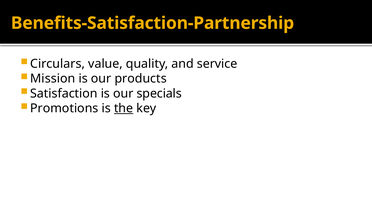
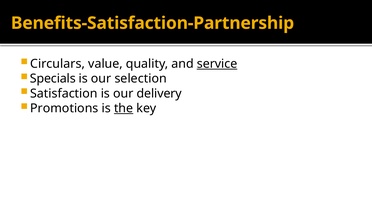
service underline: none -> present
Mission: Mission -> Specials
products: products -> selection
specials: specials -> delivery
